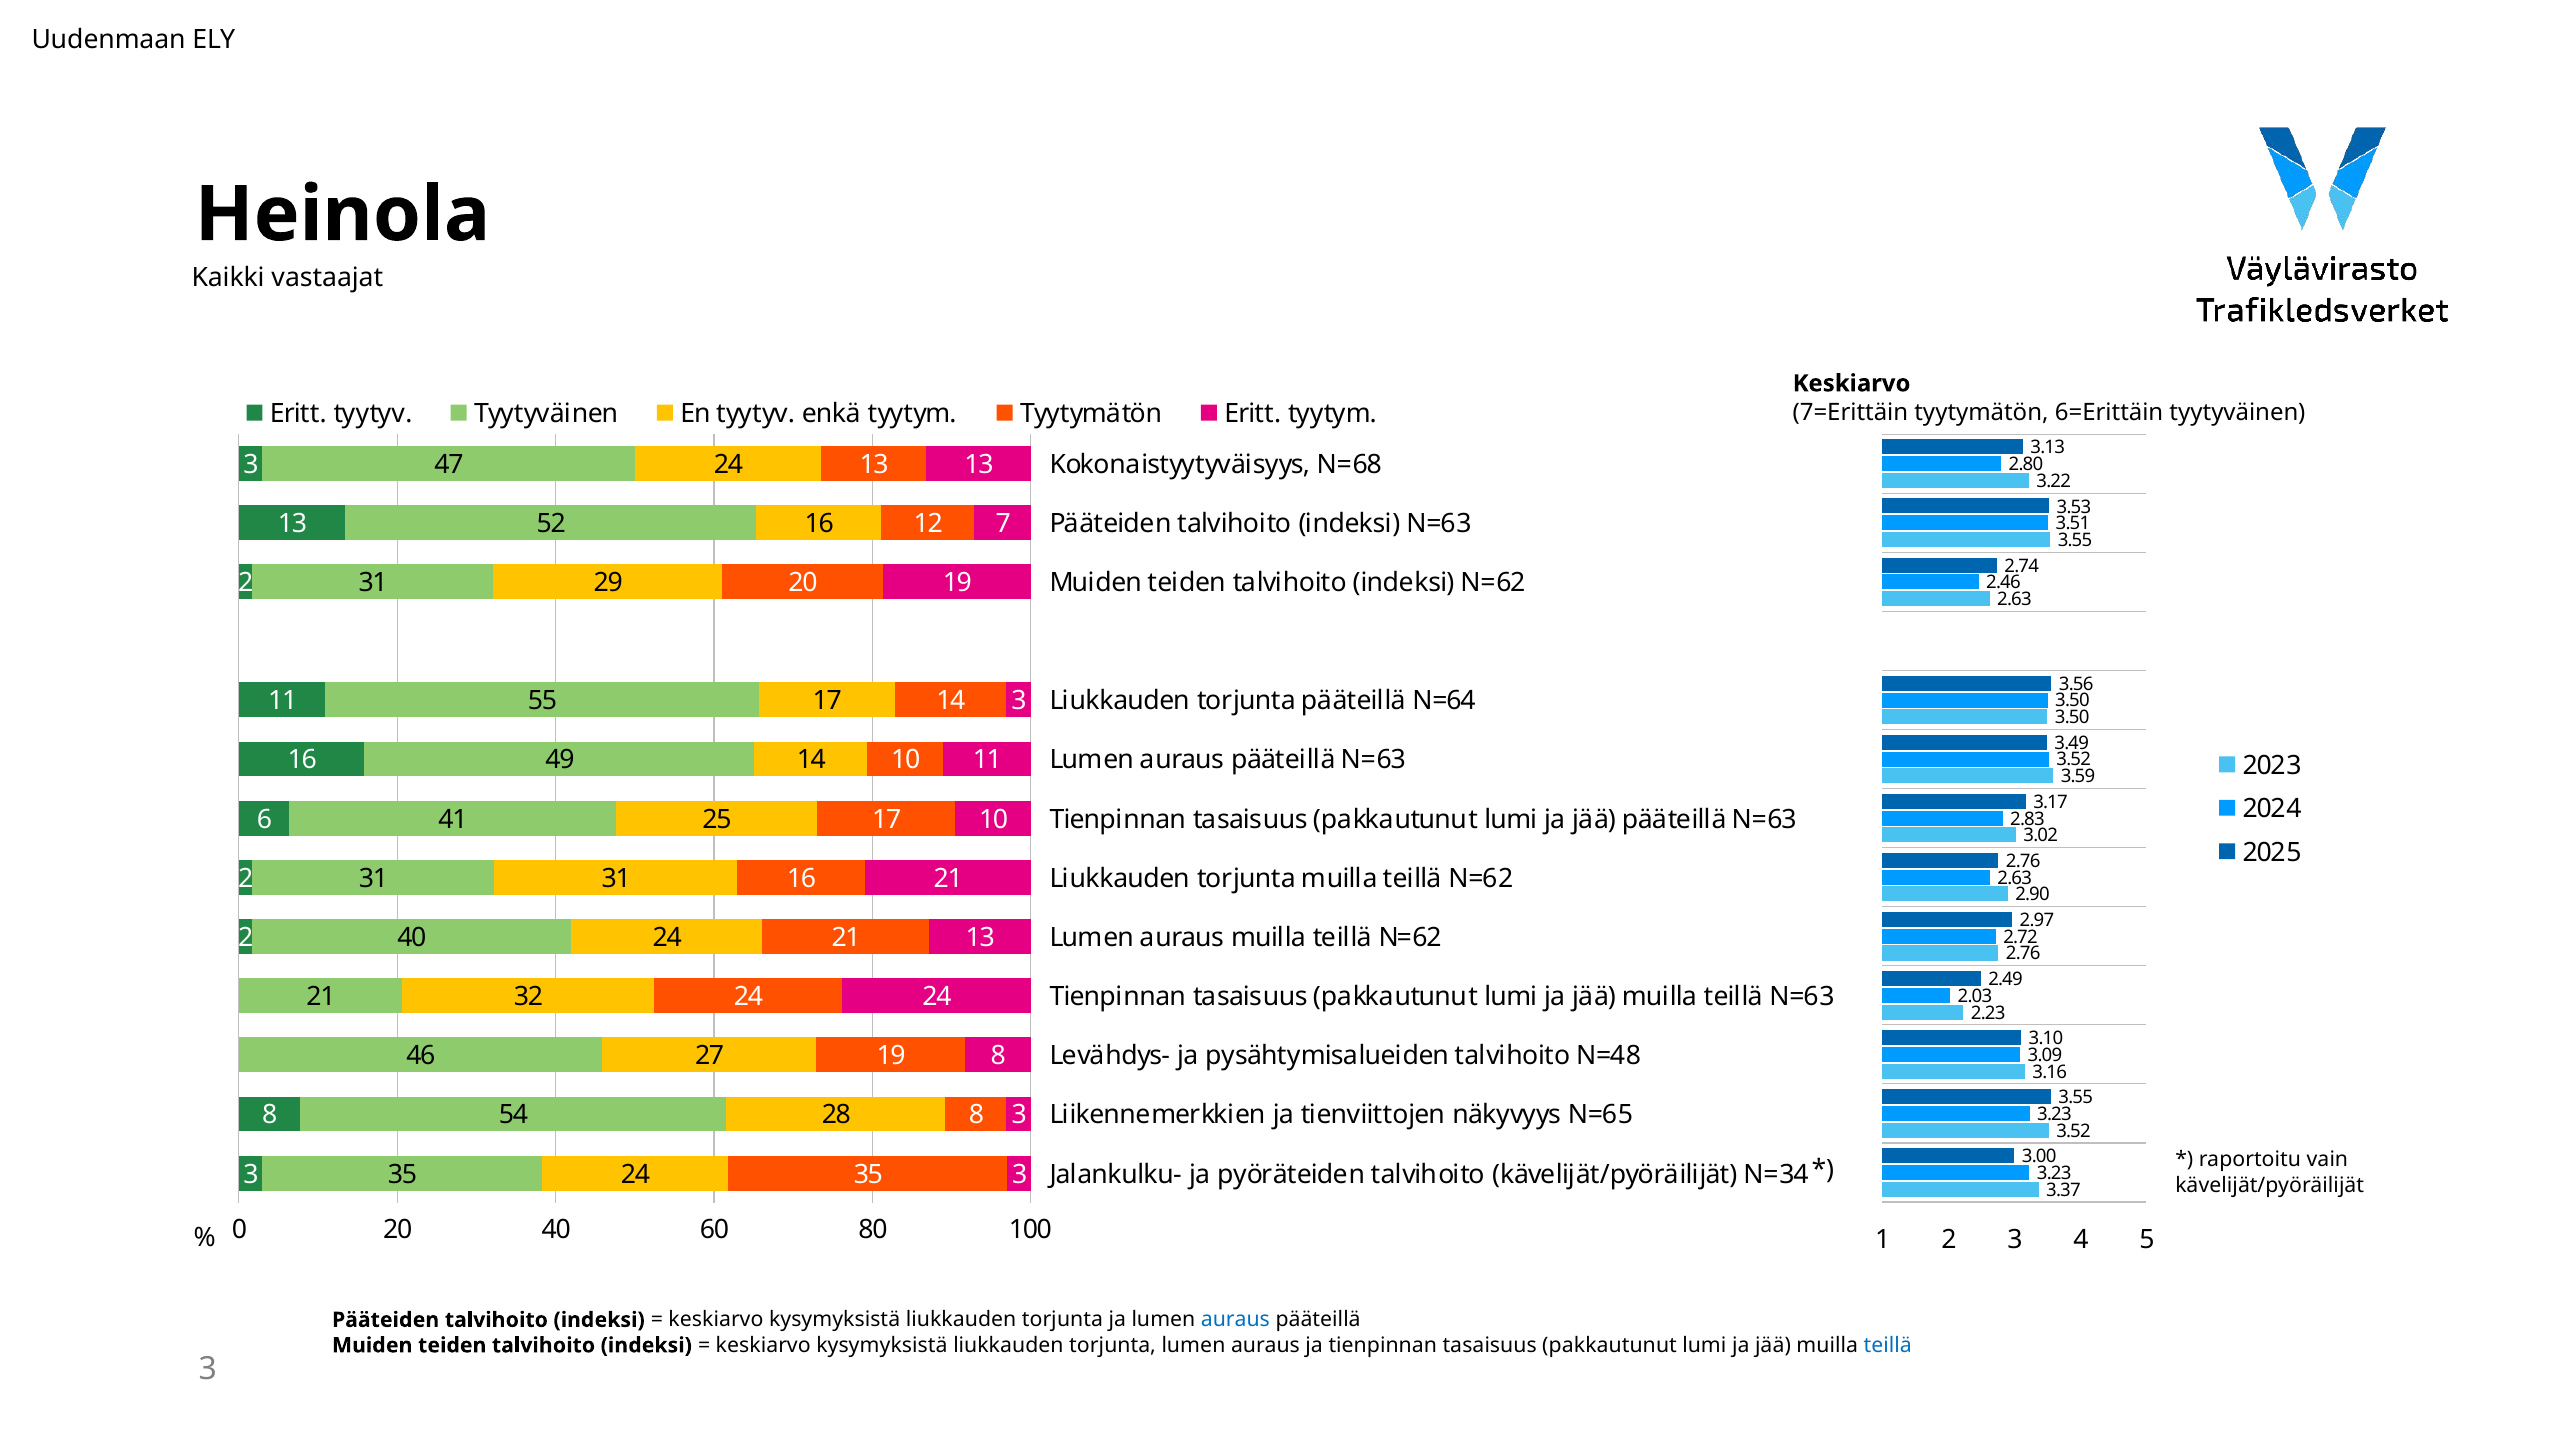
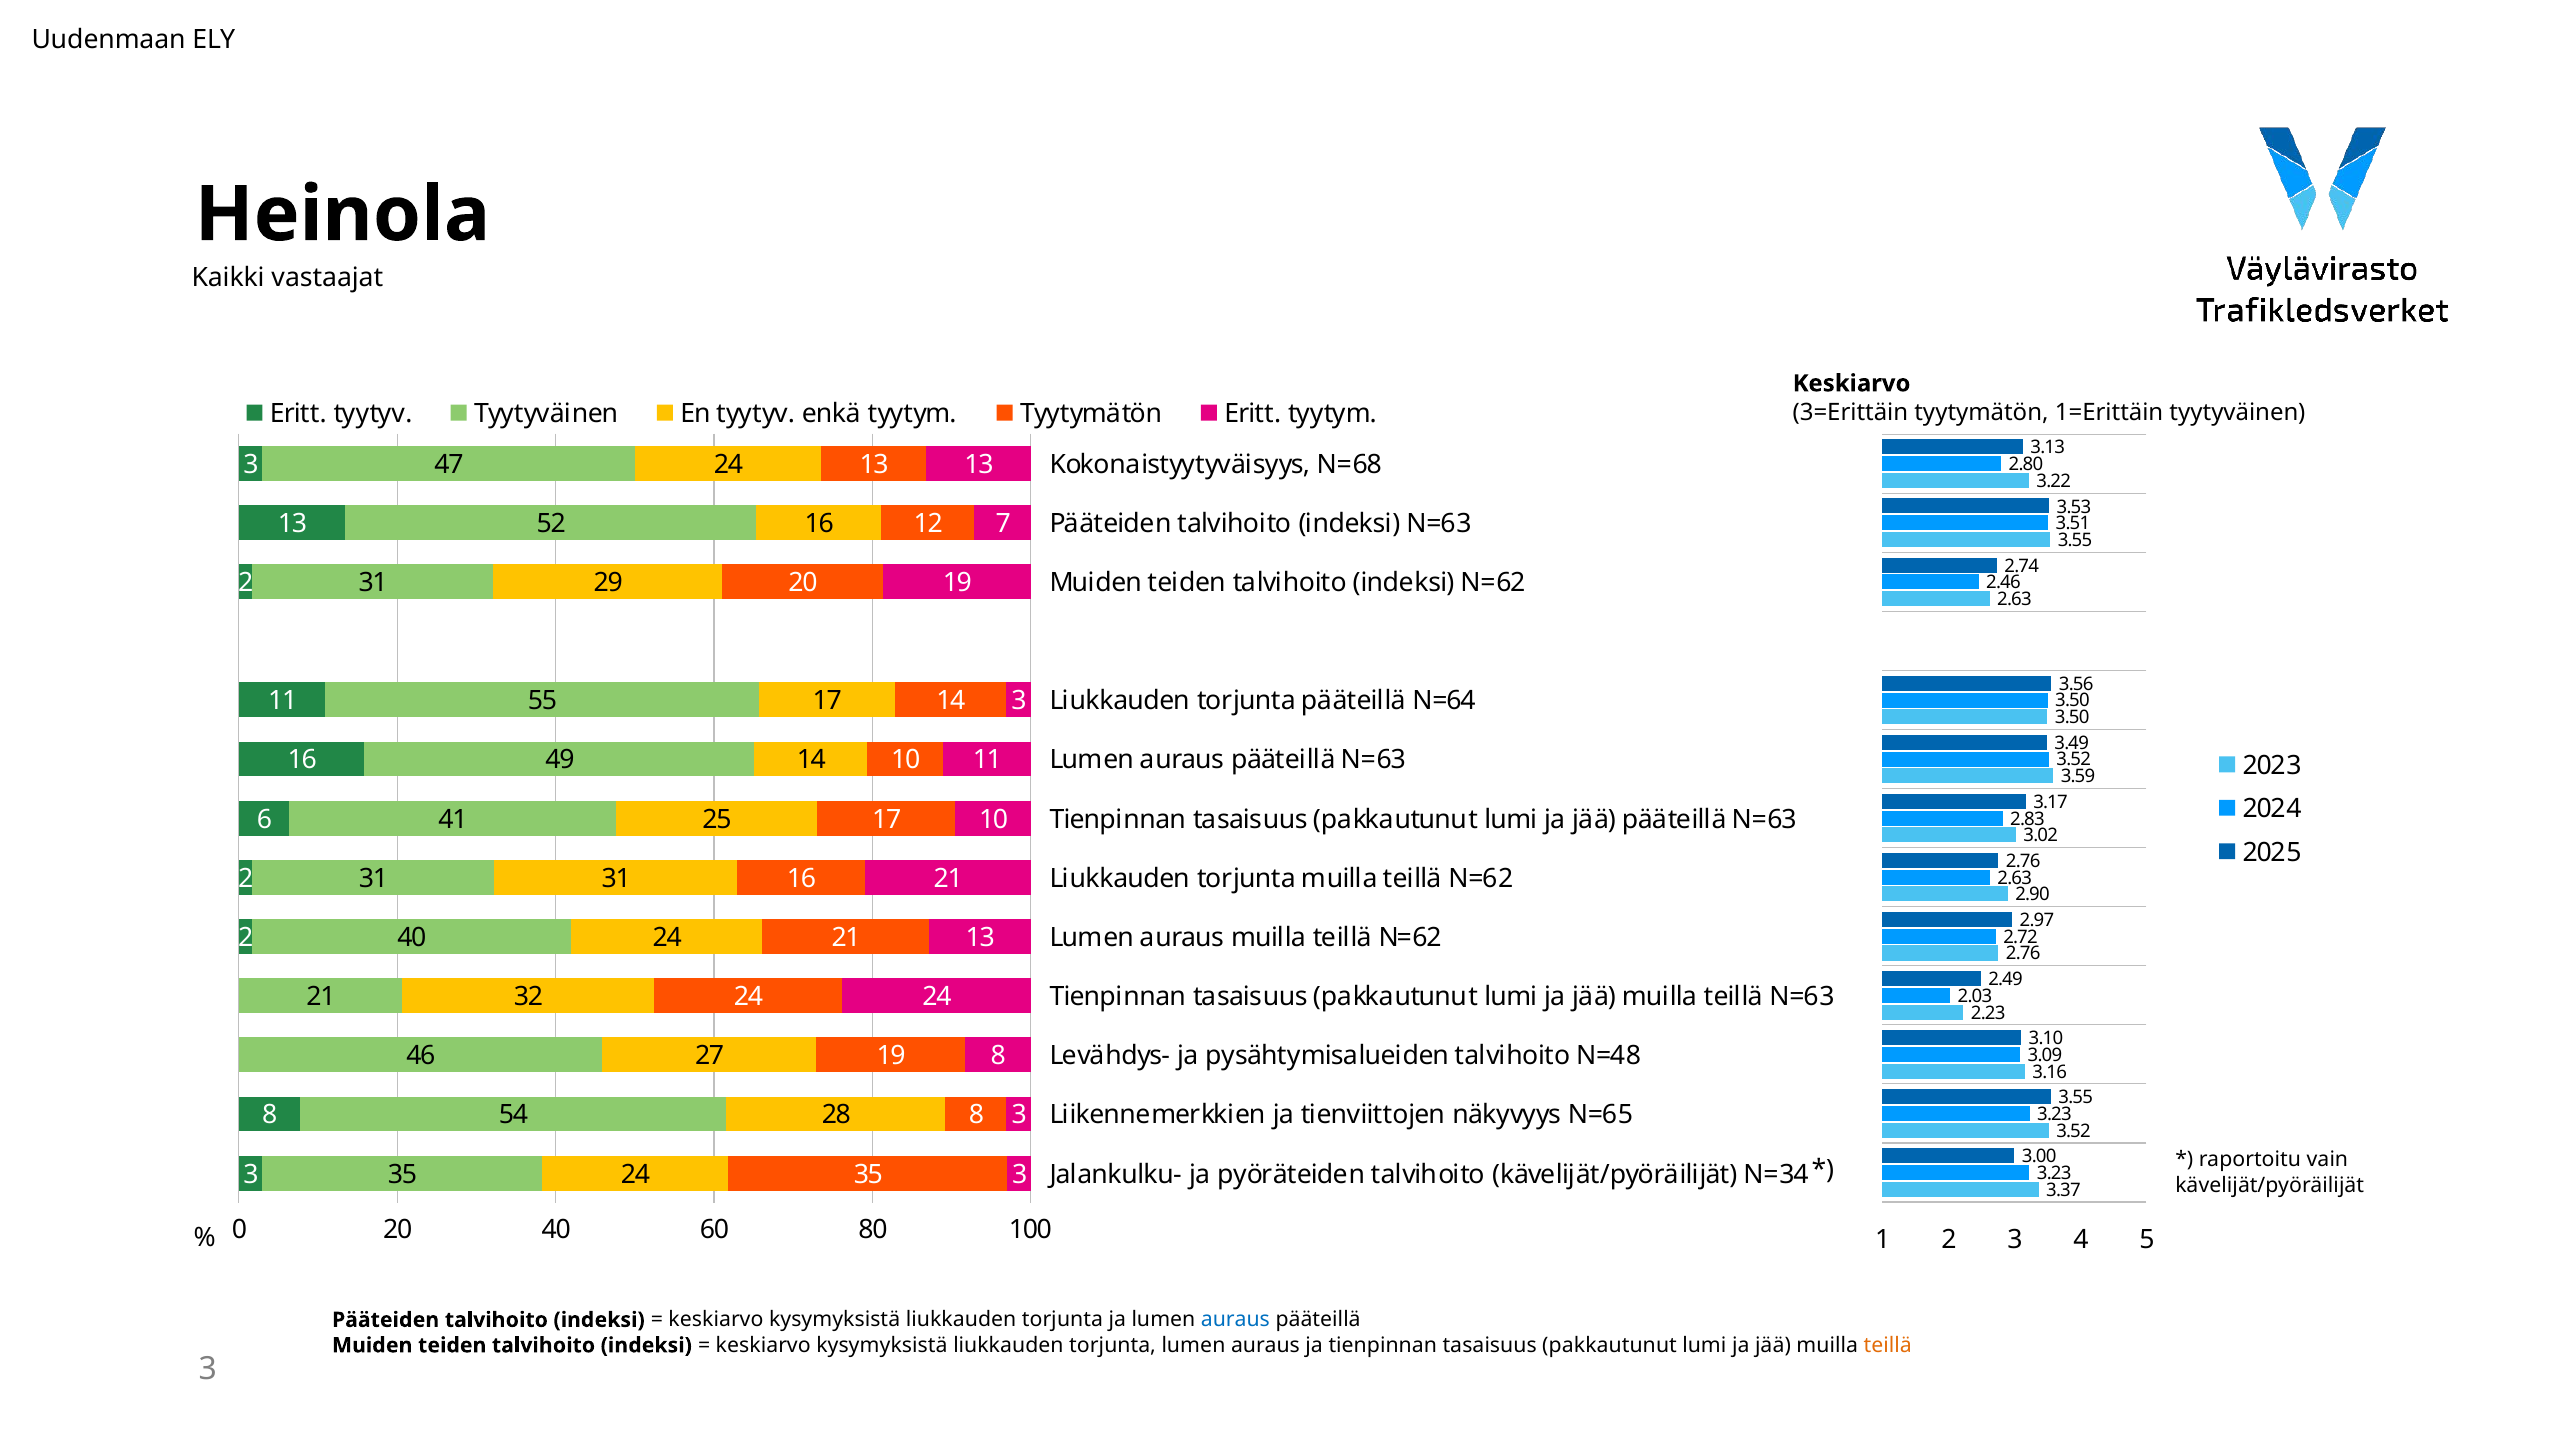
7=Erittäin: 7=Erittäin -> 3=Erittäin
6=Erittäin: 6=Erittäin -> 1=Erittäin
teillä at (1888, 1345) colour: blue -> orange
